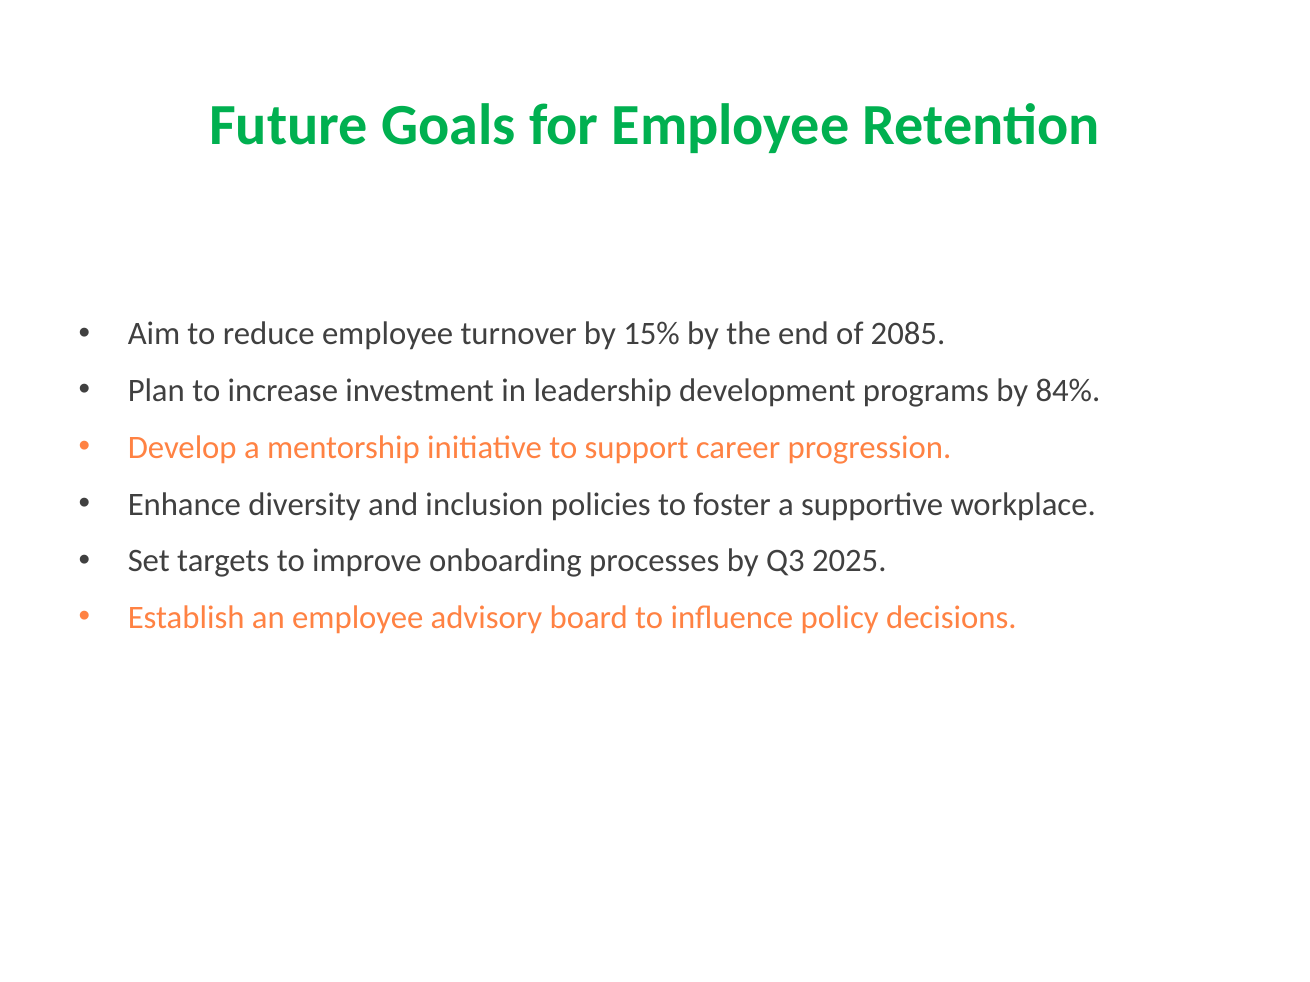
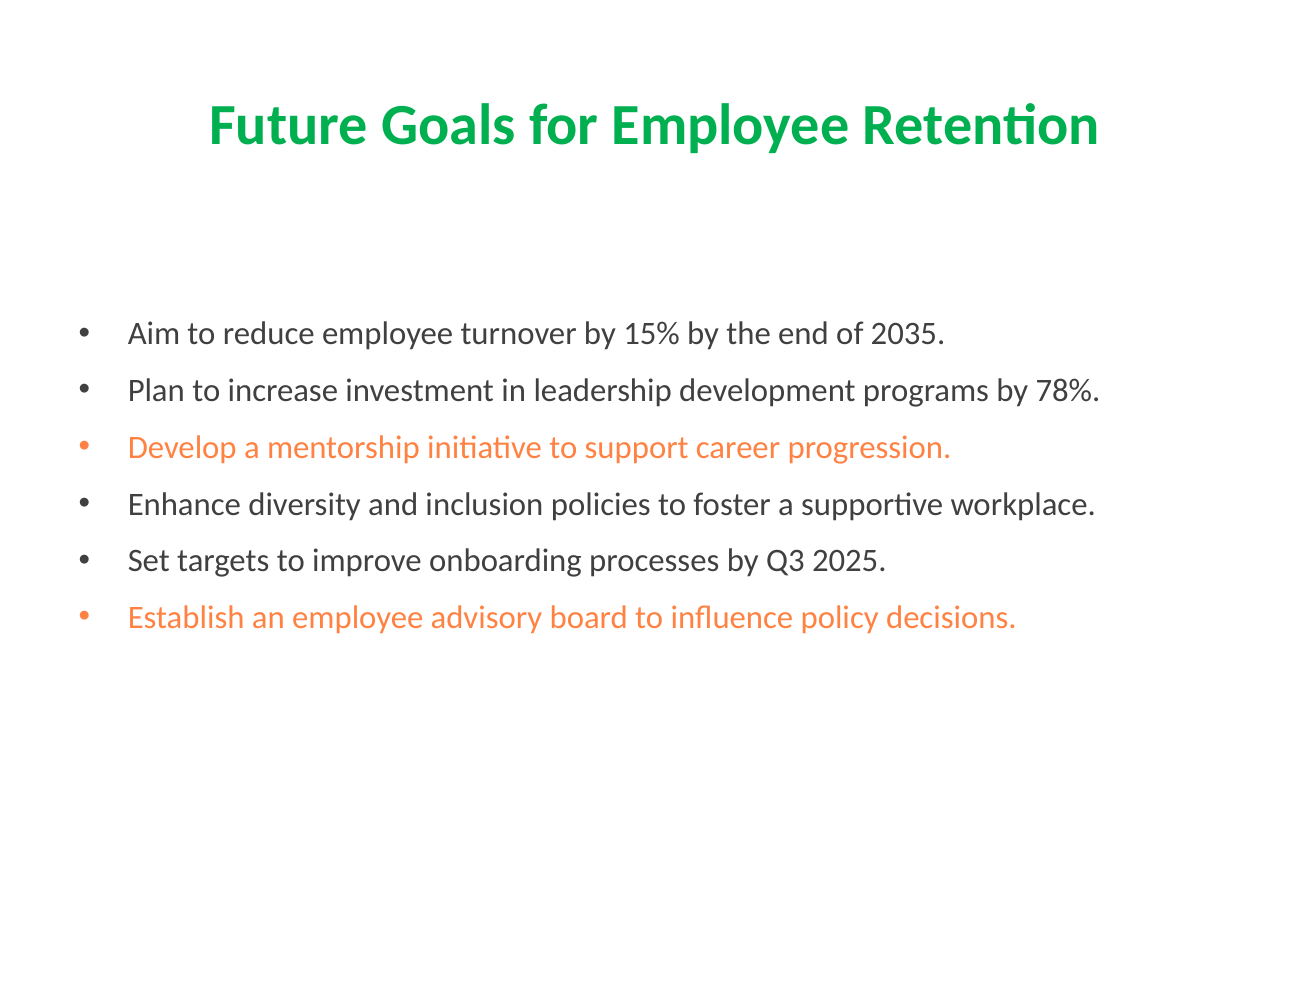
2085: 2085 -> 2035
84%: 84% -> 78%
